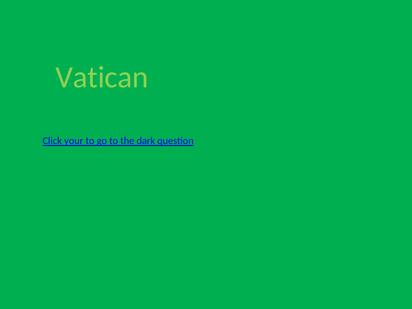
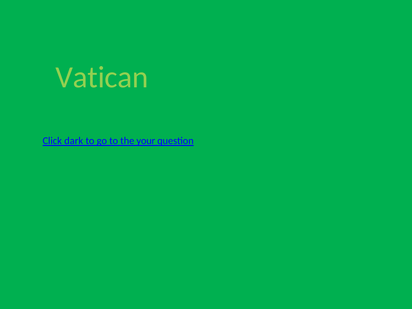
your: your -> dark
dark: dark -> your
